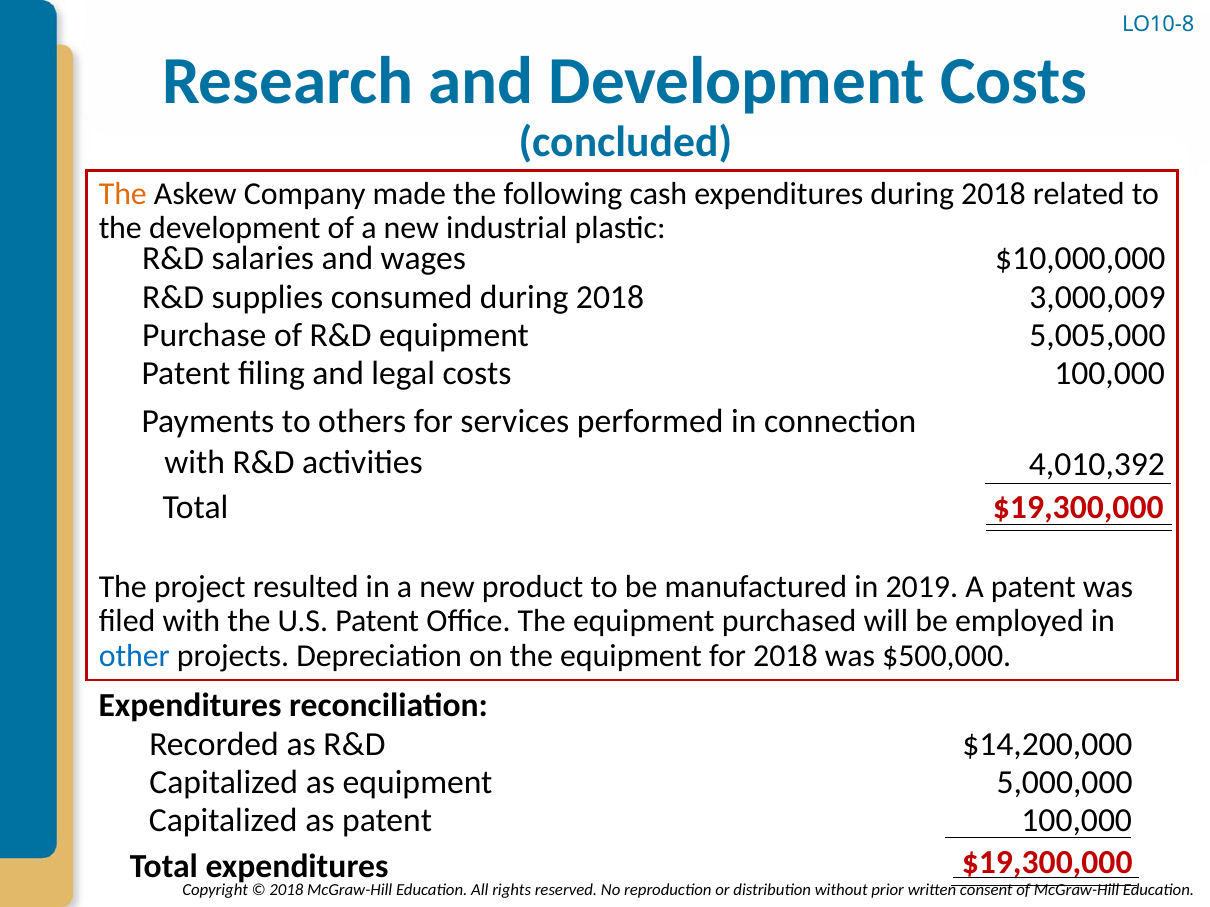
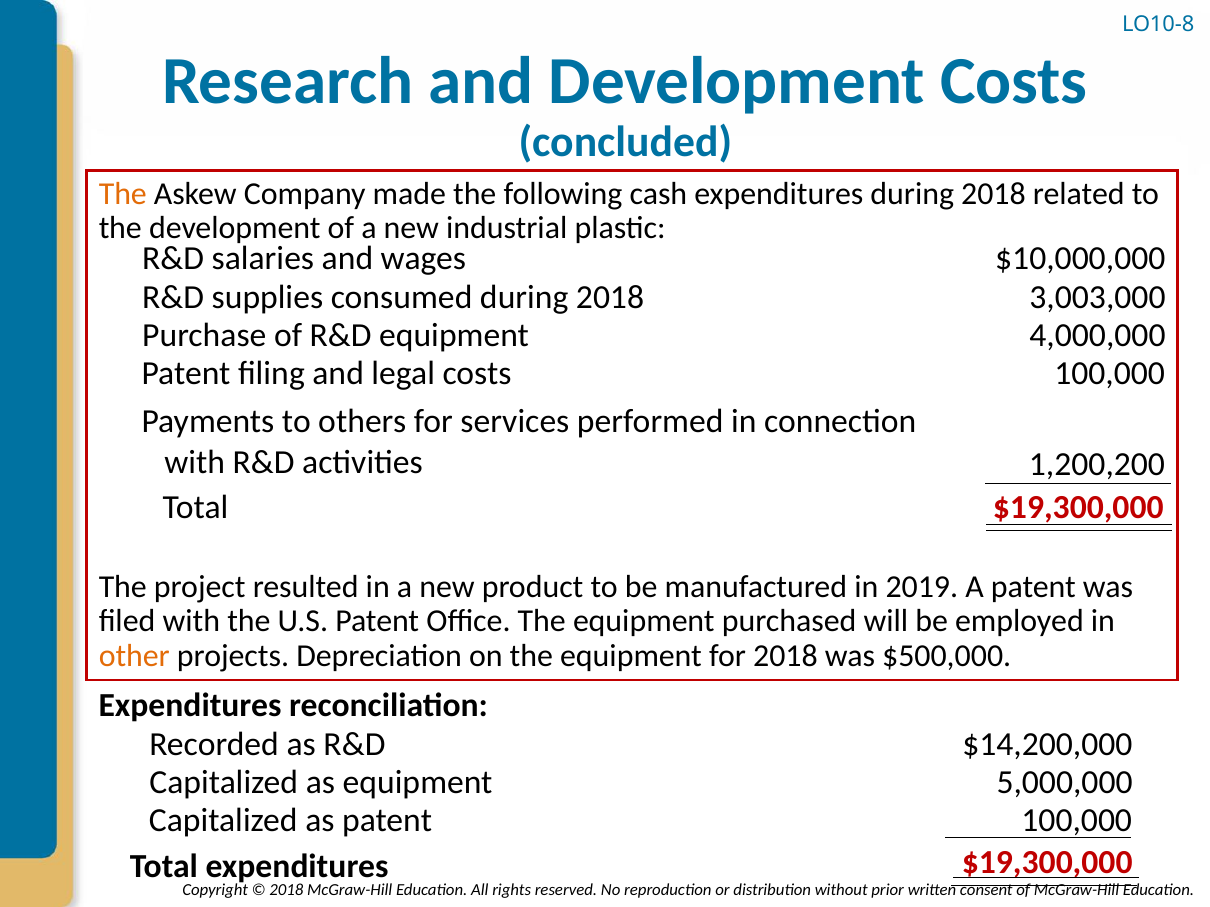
3,000,009: 3,000,009 -> 3,003,000
5,005,000: 5,005,000 -> 4,000,000
4,010,392: 4,010,392 -> 1,200,200
other colour: blue -> orange
